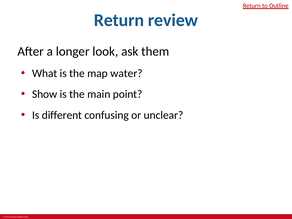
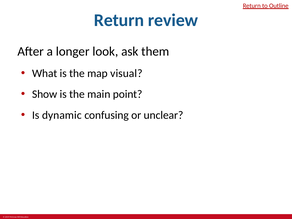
water: water -> visual
different: different -> dynamic
